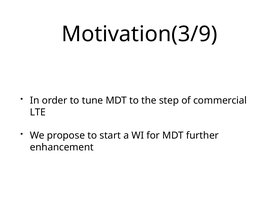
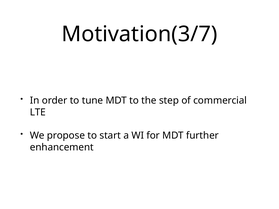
Motivation(3/9: Motivation(3/9 -> Motivation(3/7
